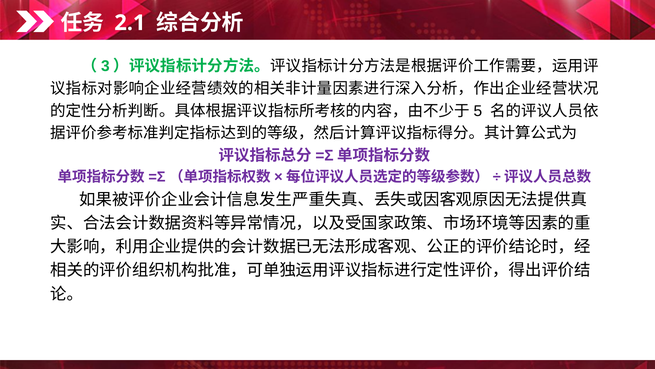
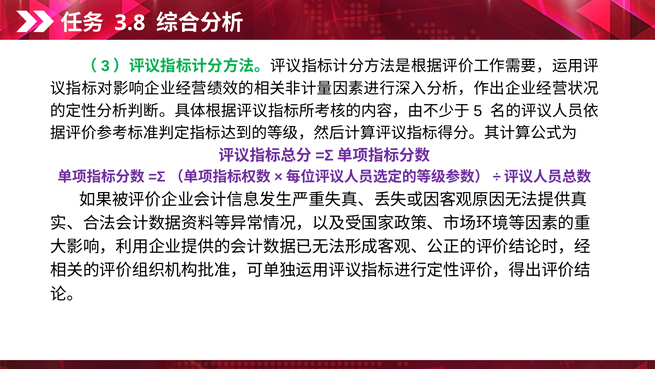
2.1: 2.1 -> 3.8
